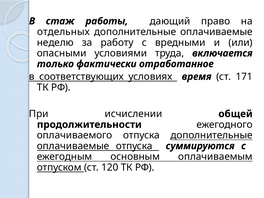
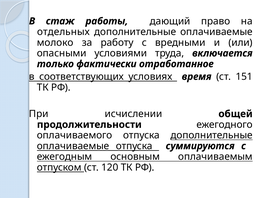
неделю: неделю -> молоко
171: 171 -> 151
